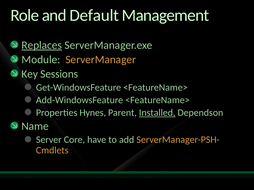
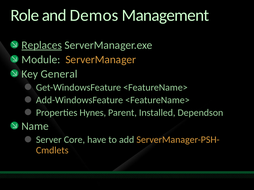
Default: Default -> Demos
Sessions: Sessions -> General
Installed underline: present -> none
